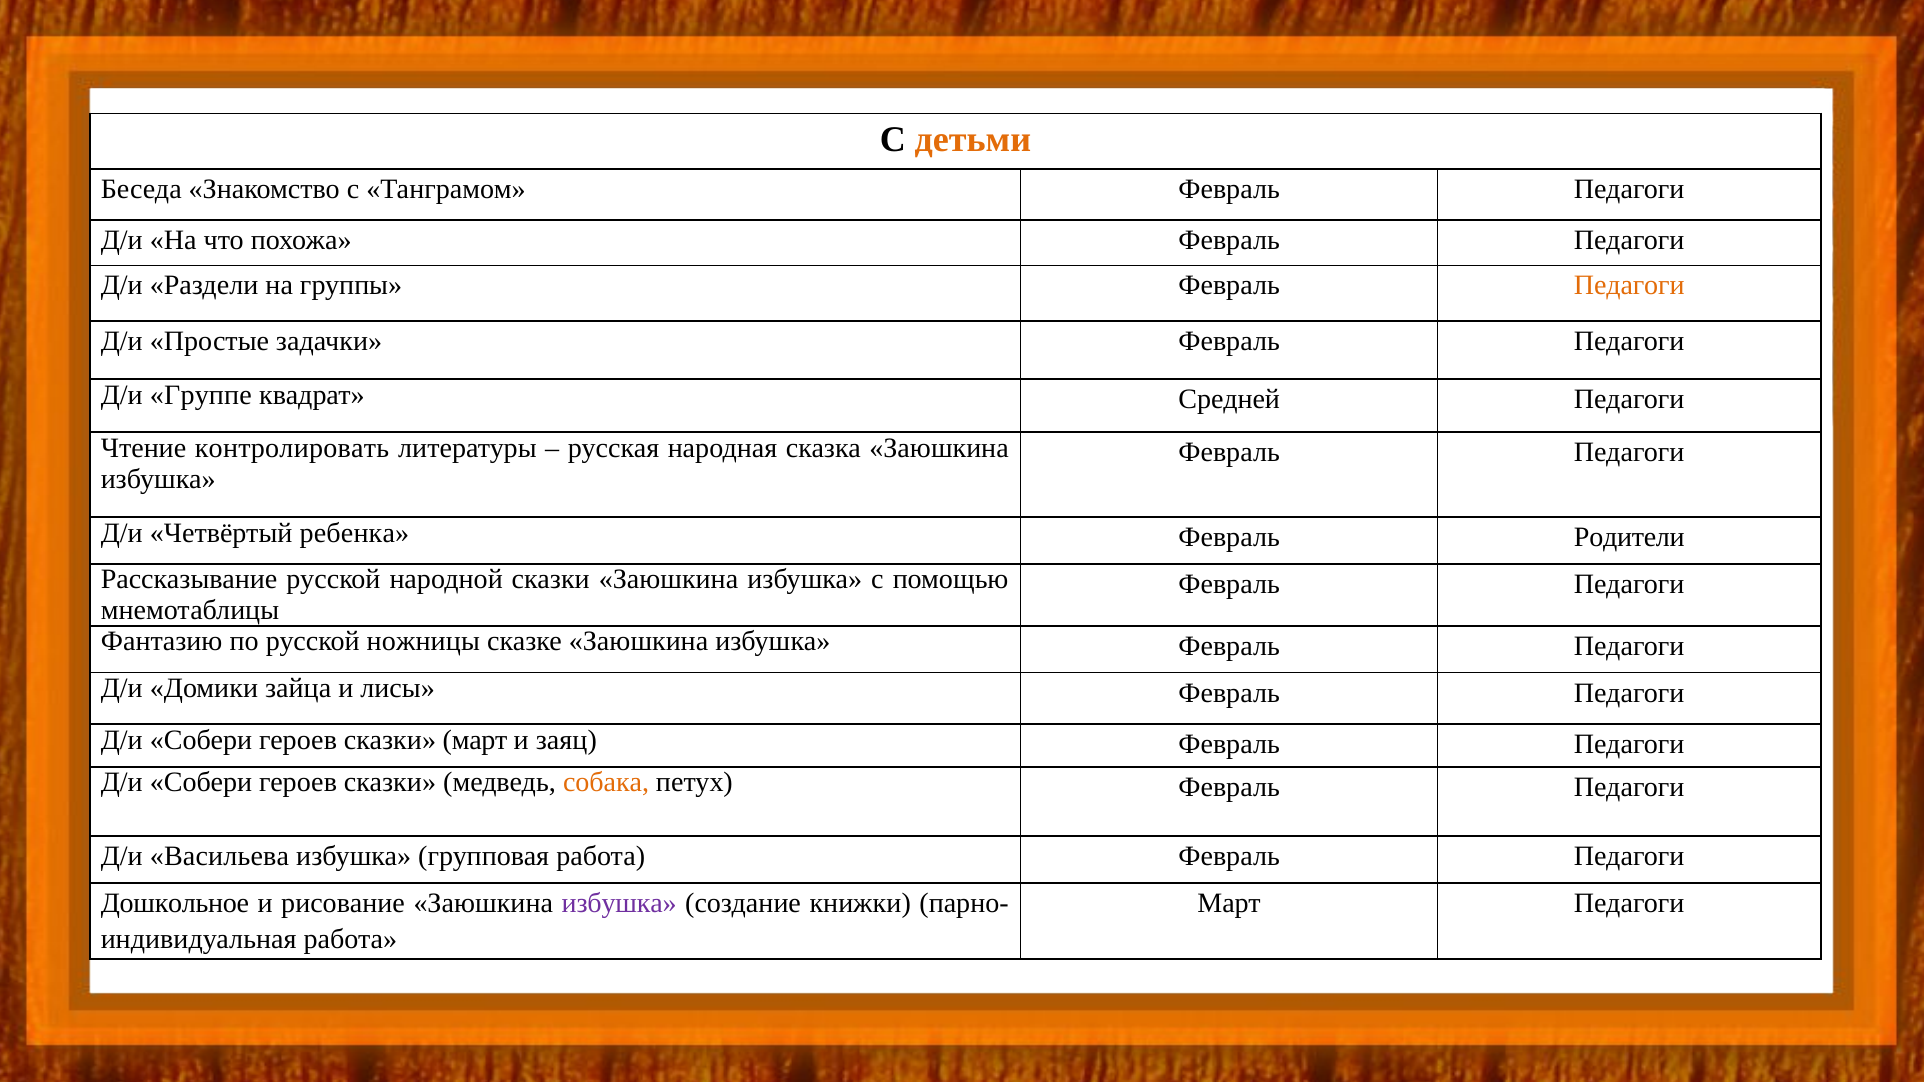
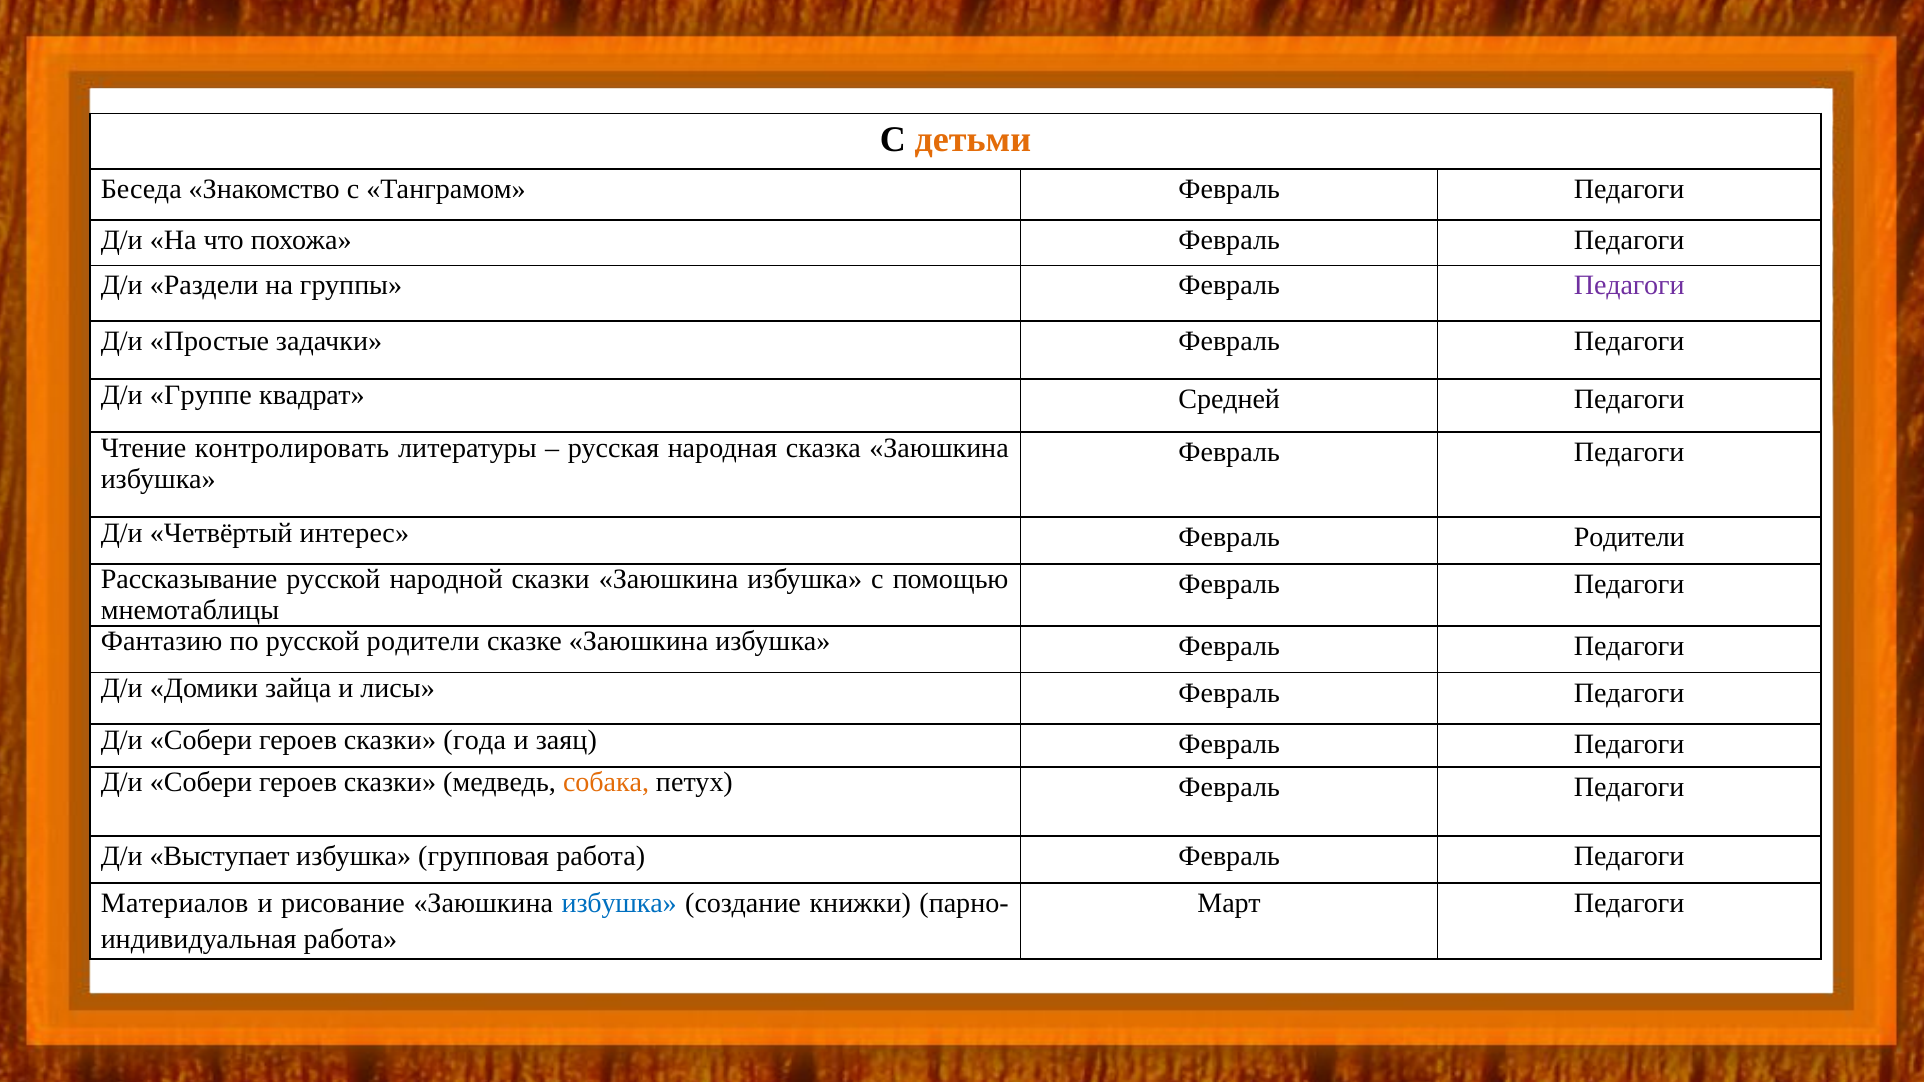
Педагоги at (1629, 286) colour: orange -> purple
ребенка: ребенка -> интерес
русской ножницы: ножницы -> родители
сказки март: март -> года
Васильева: Васильева -> Выступает
Дошкольное: Дошкольное -> Материалов
избушка at (619, 903) colour: purple -> blue
